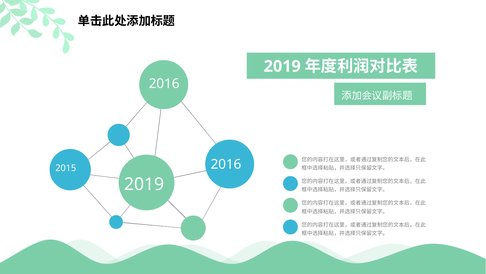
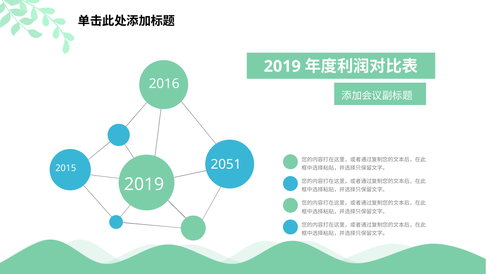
2016 at (226, 164): 2016 -> 2051
